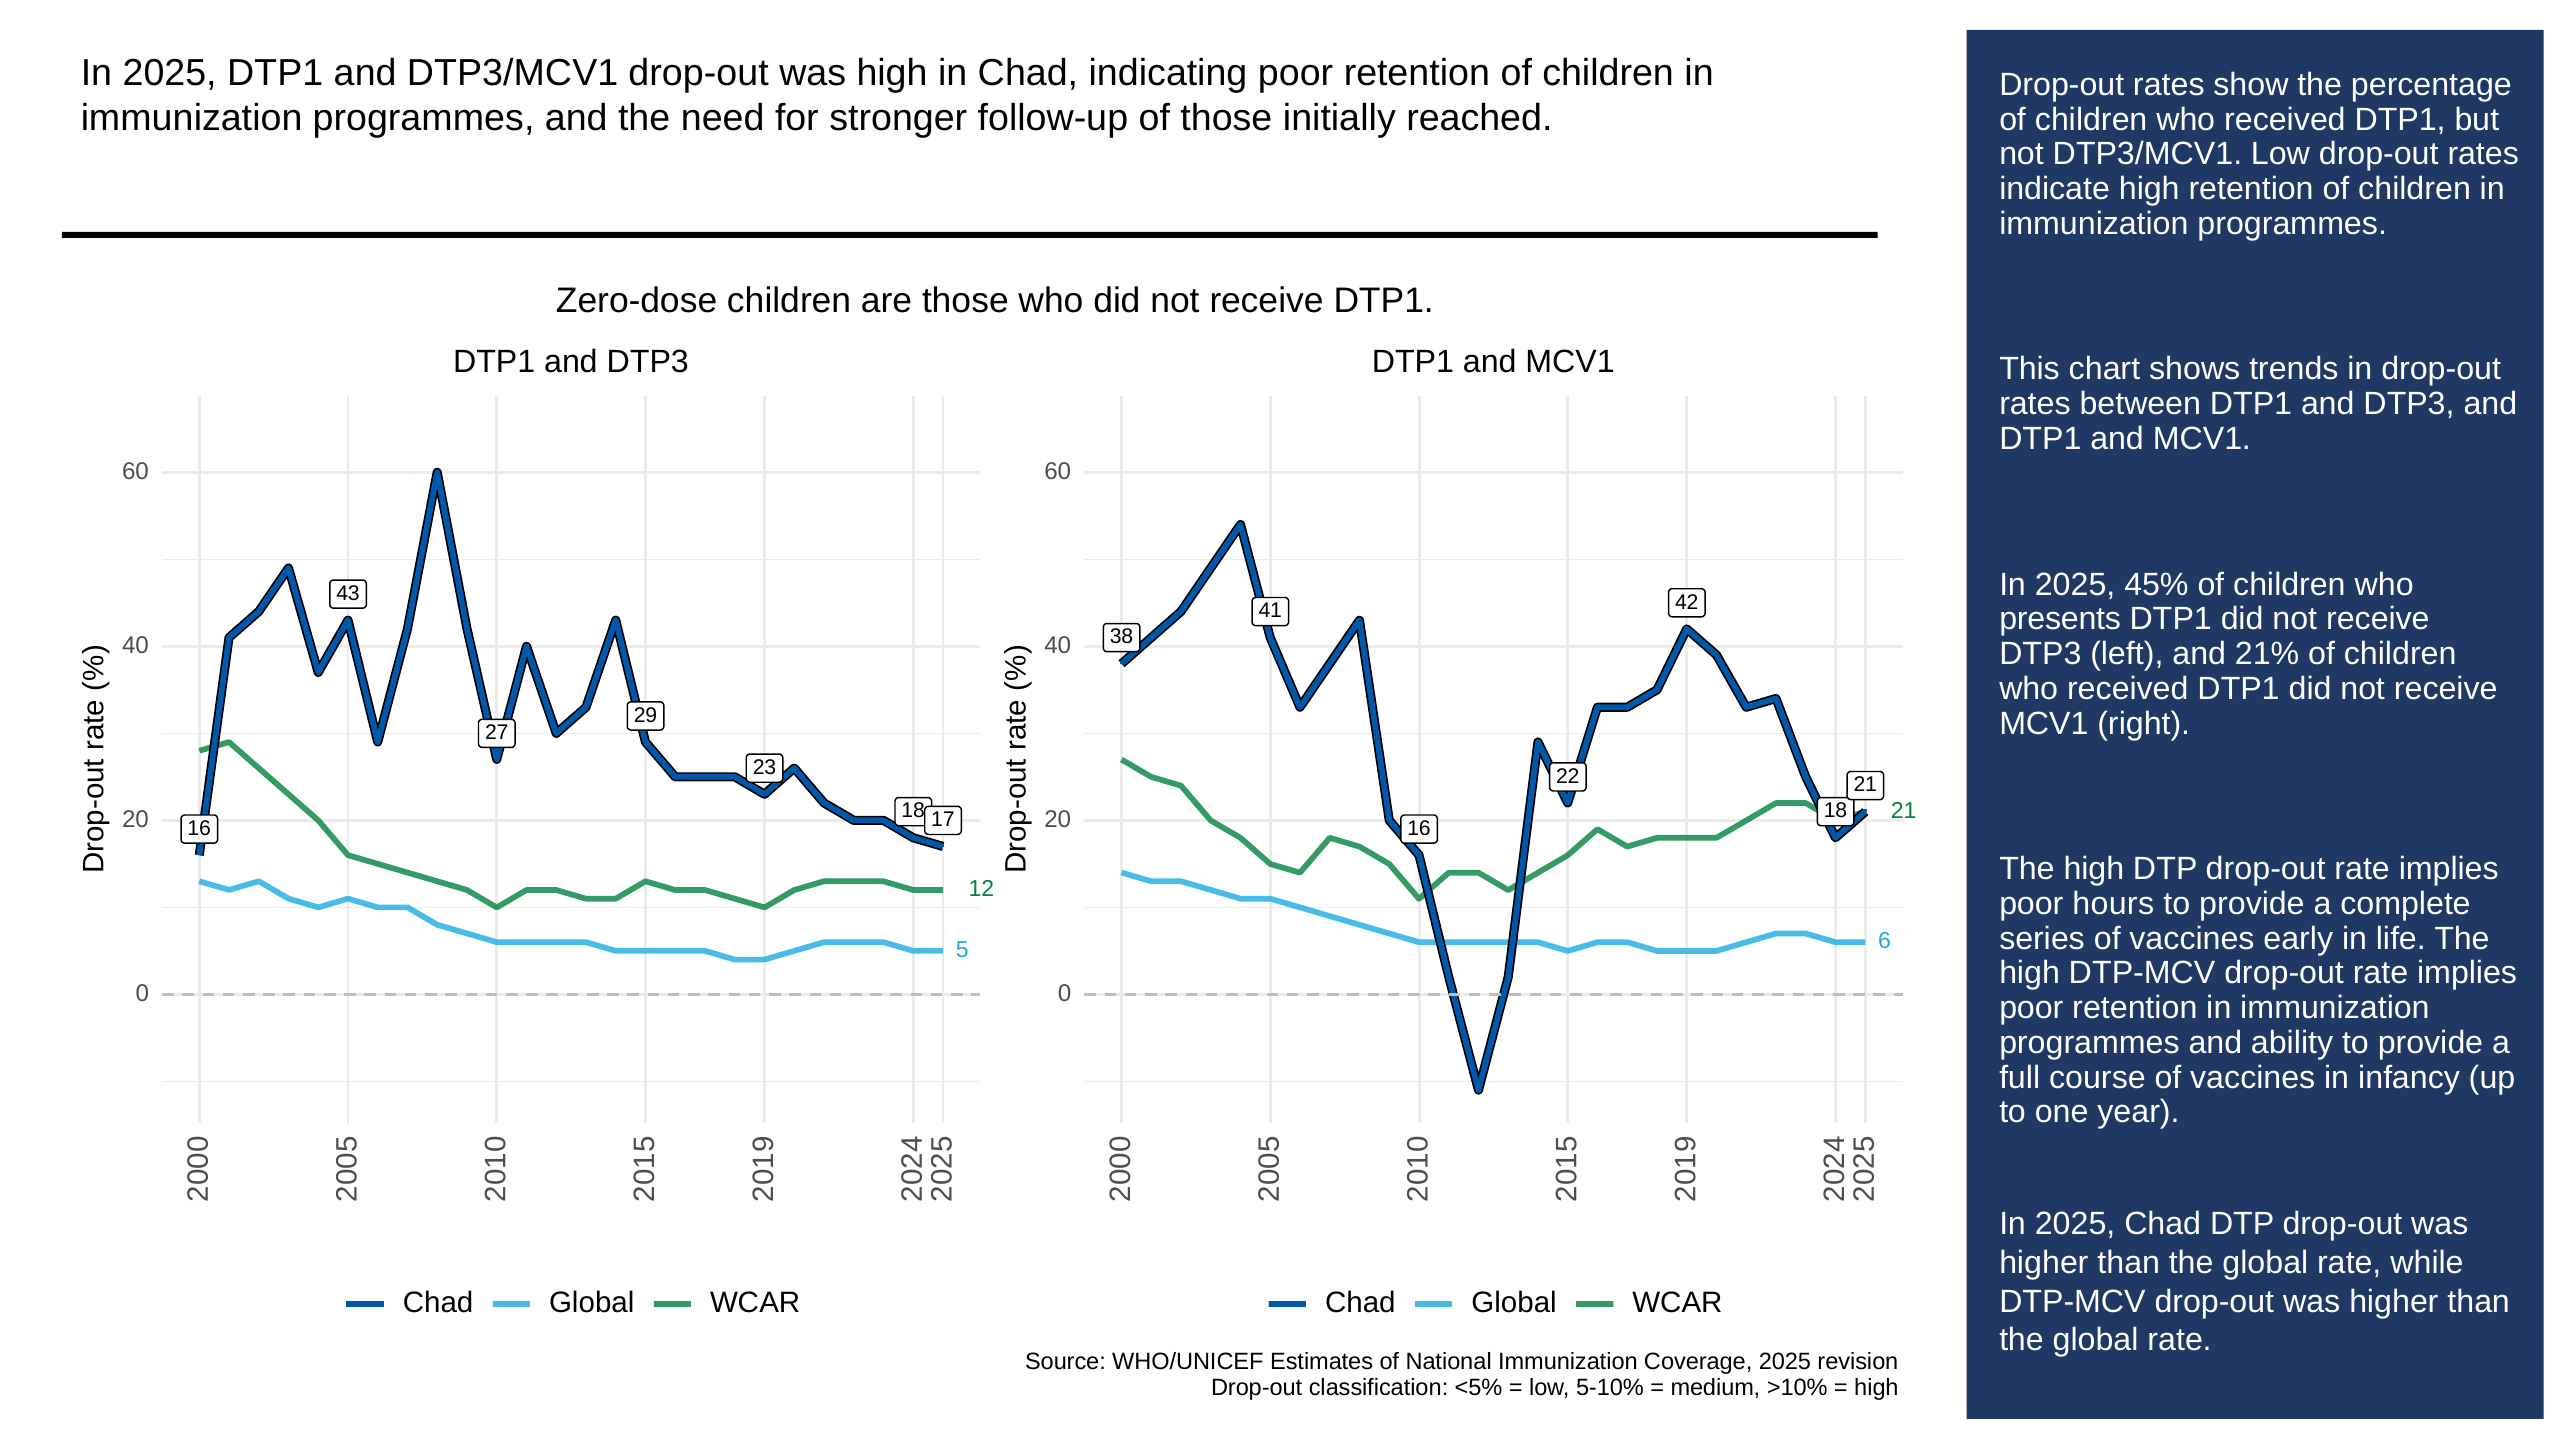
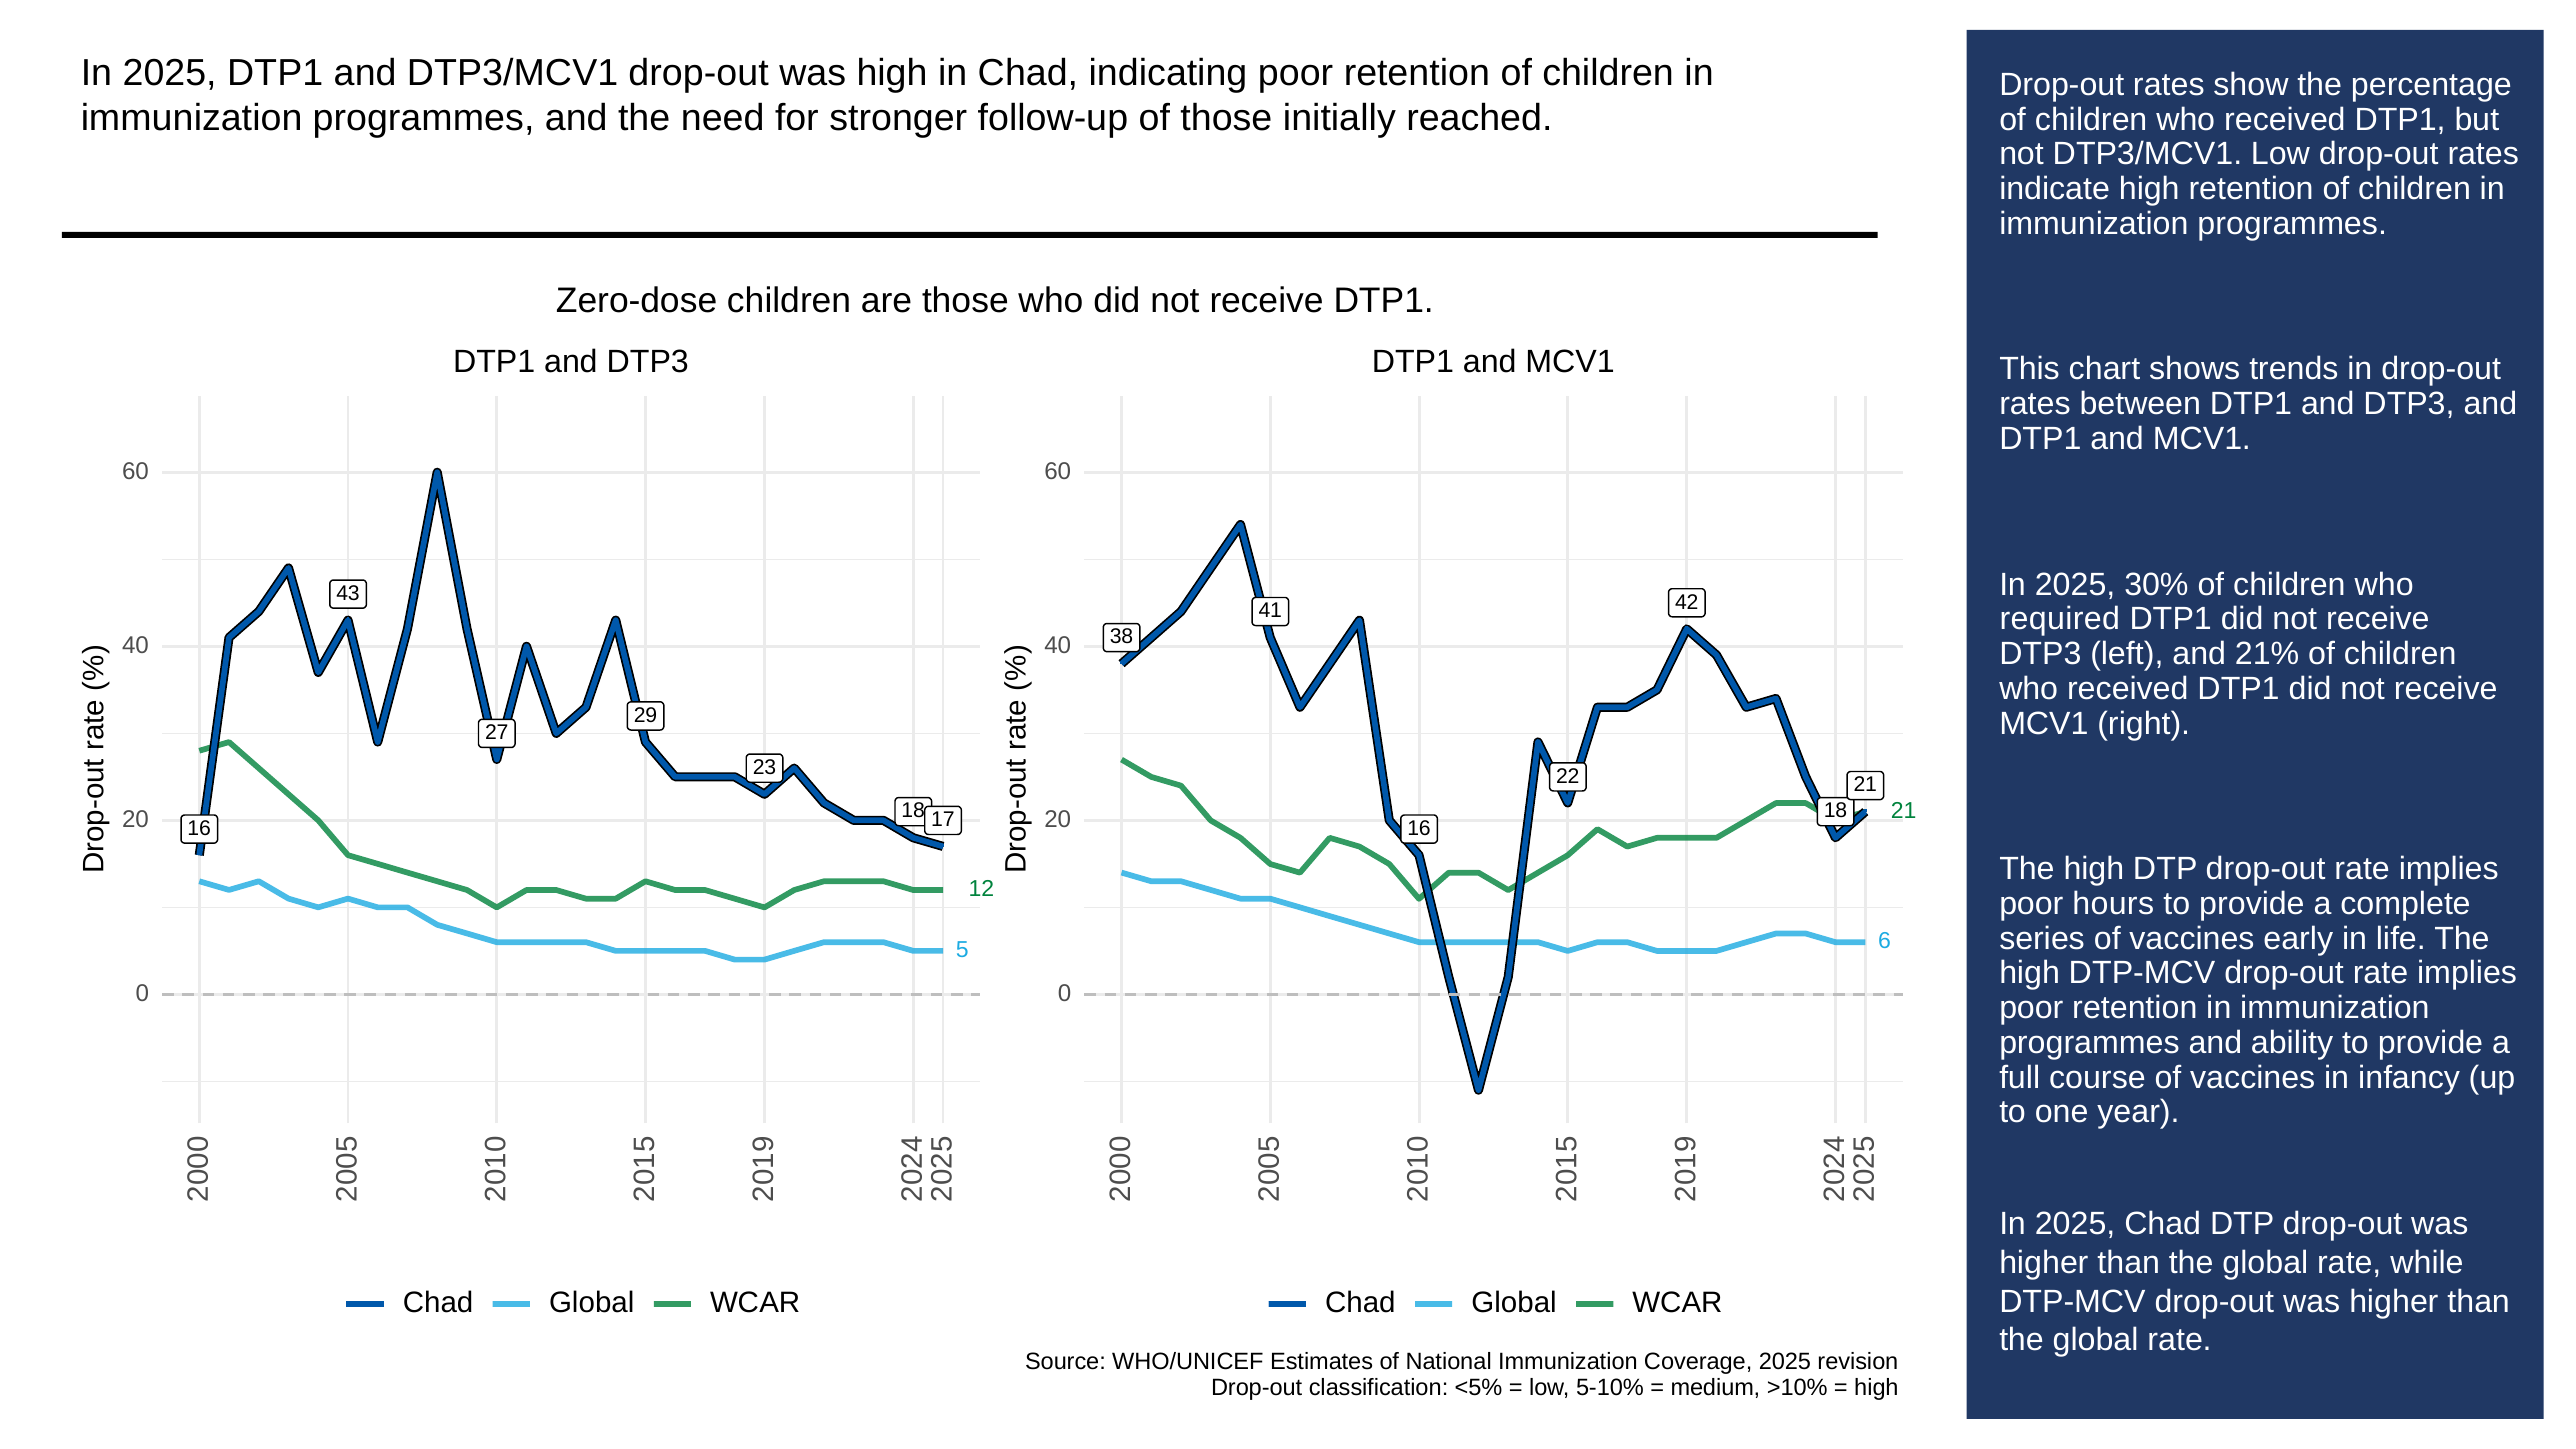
45%: 45% -> 30%
presents: presents -> required
